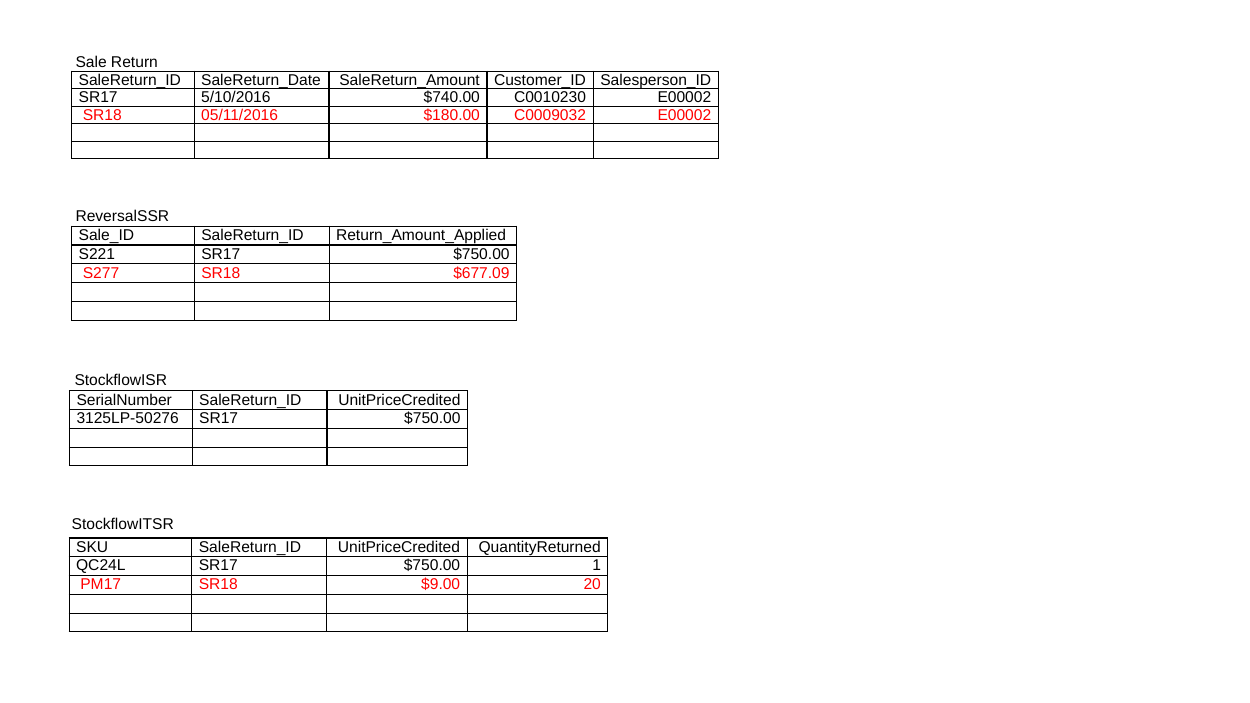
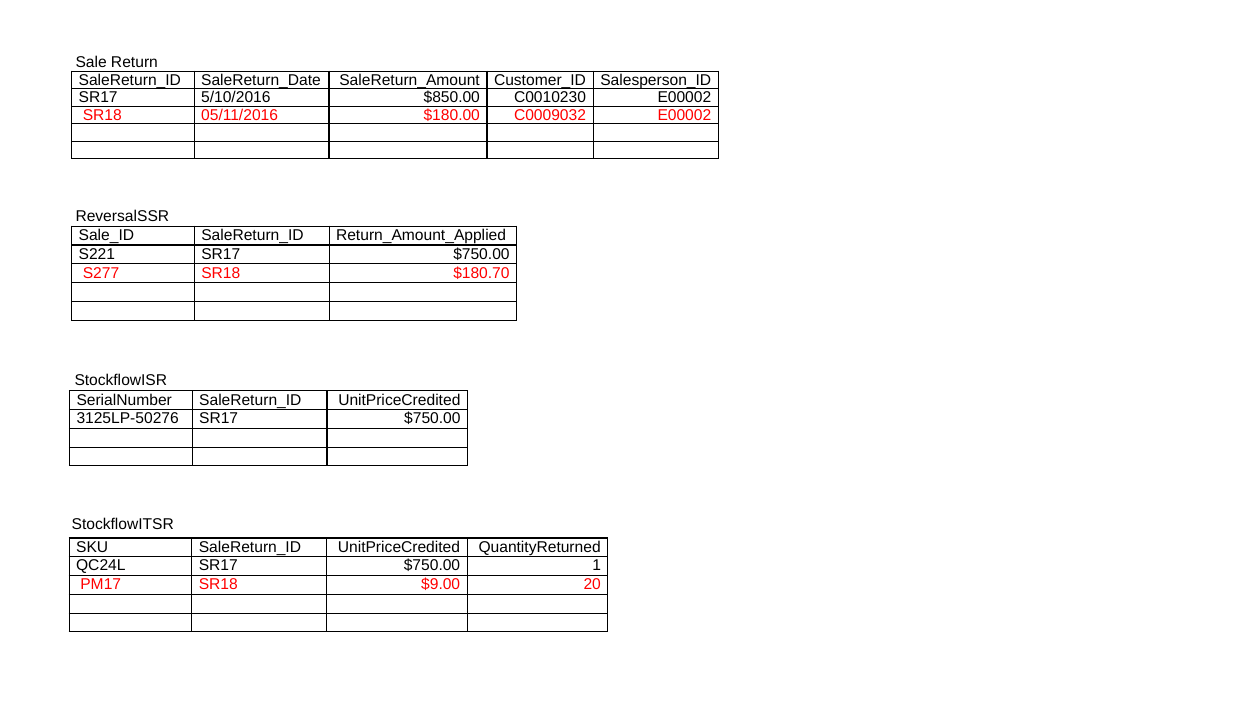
$740.00: $740.00 -> $850.00
$677.09: $677.09 -> $180.70
